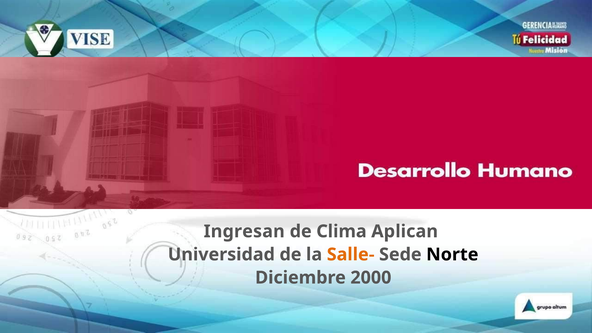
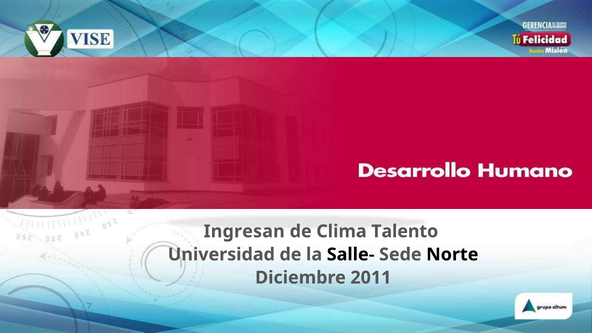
Aplican: Aplican -> Talento
Salle- colour: orange -> black
2000: 2000 -> 2011
